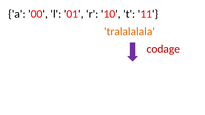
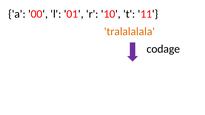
codage colour: red -> black
